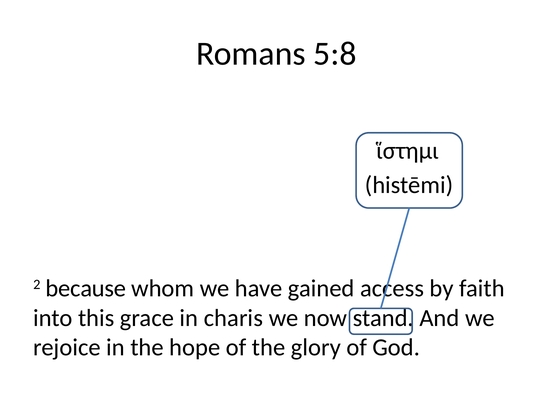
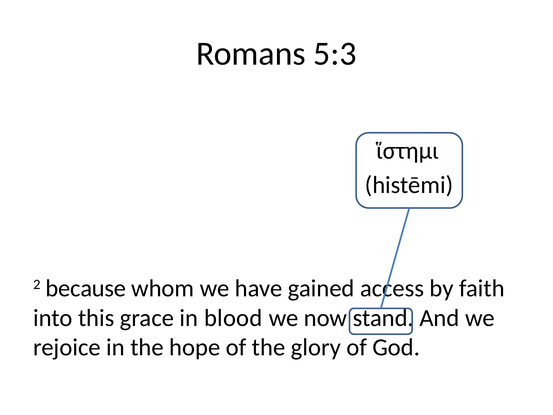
5:8: 5:8 -> 5:3
charis: charis -> blood
